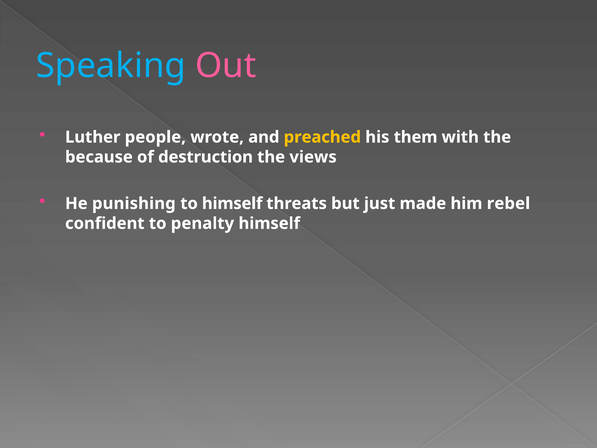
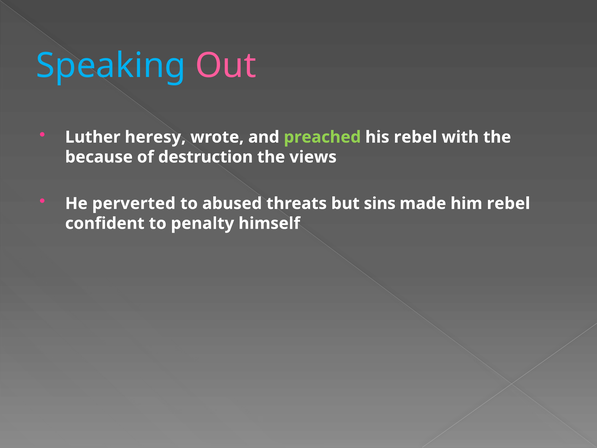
people: people -> heresy
preached colour: yellow -> light green
his them: them -> rebel
punishing: punishing -> perverted
to himself: himself -> abused
just: just -> sins
